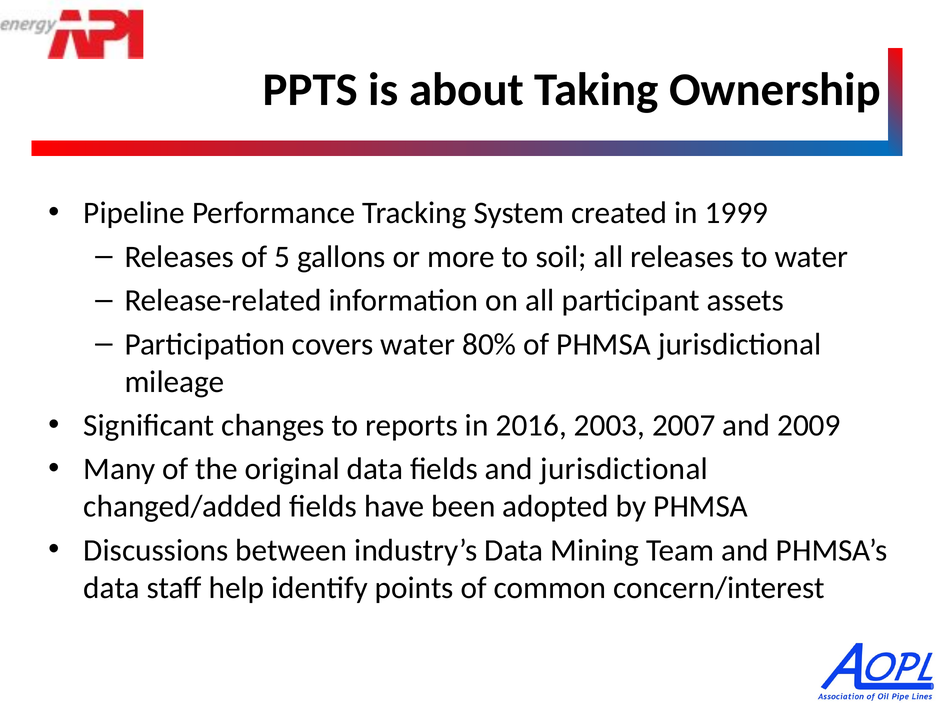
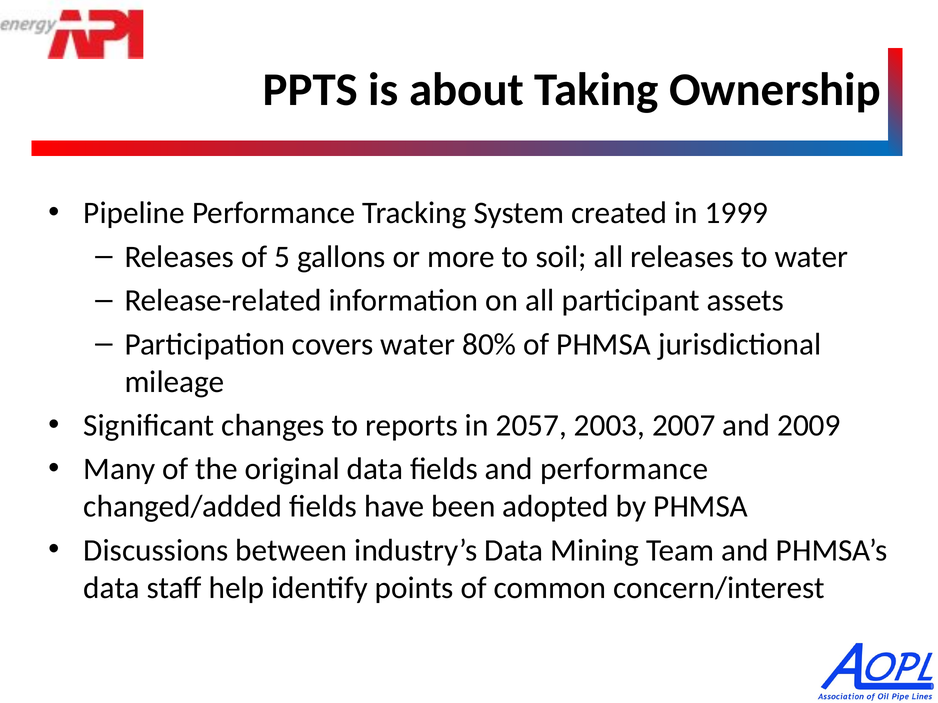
2016: 2016 -> 2057
and jurisdictional: jurisdictional -> performance
